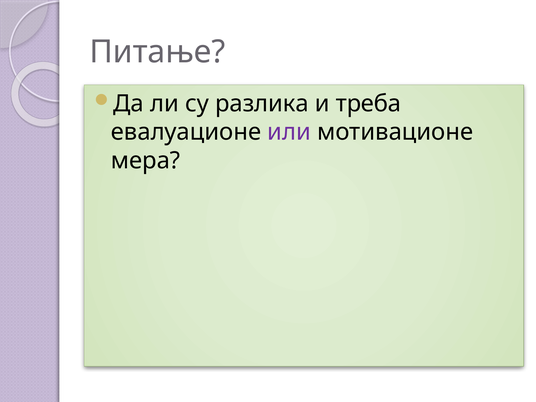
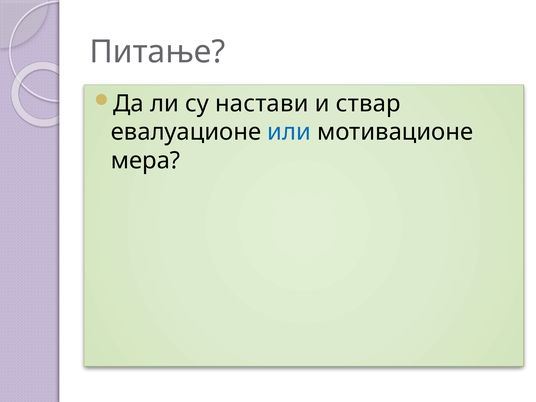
разлика: разлика -> настави
треба: треба -> ствар
или colour: purple -> blue
